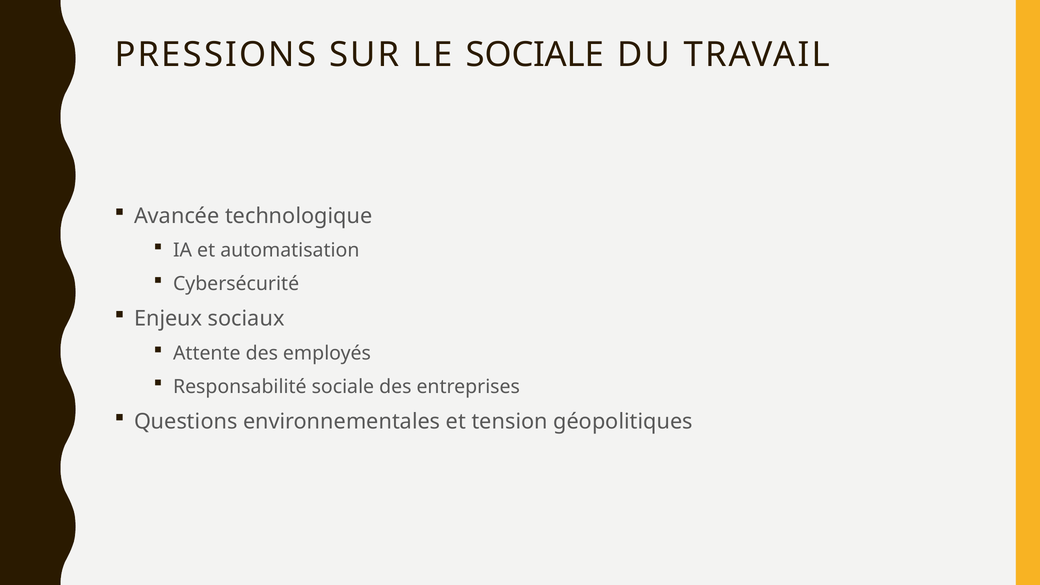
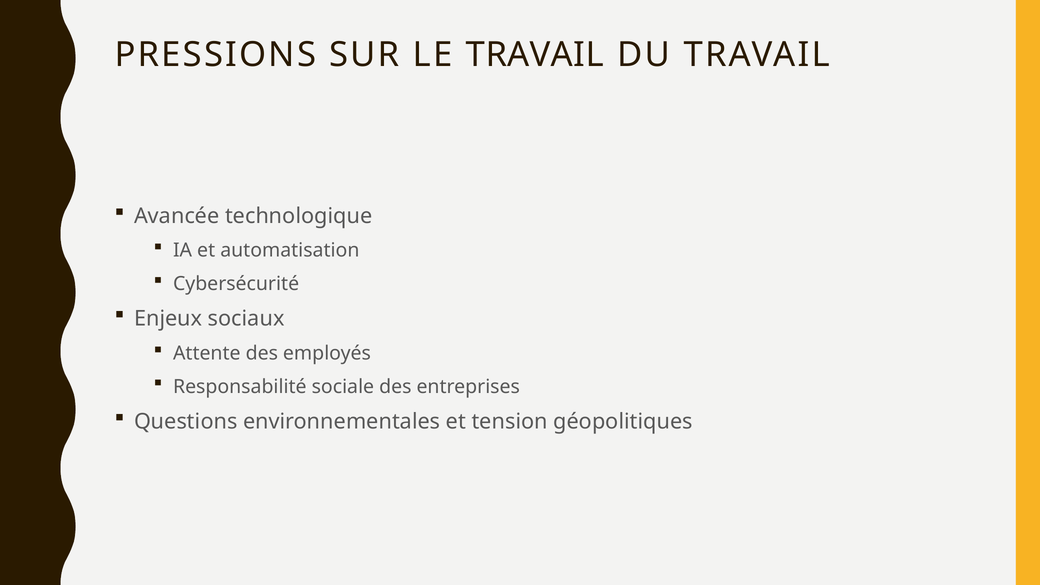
LE SOCIALE: SOCIALE -> TRAVAIL
